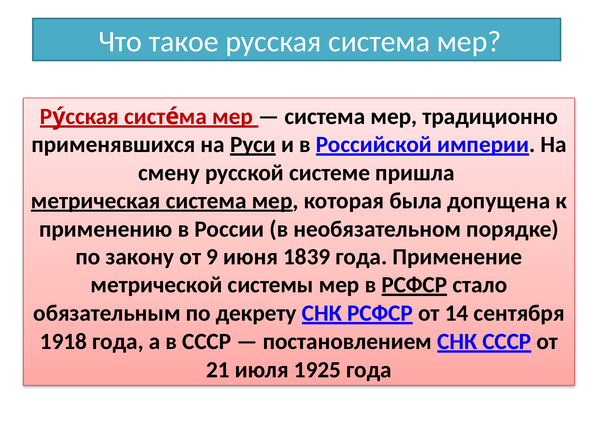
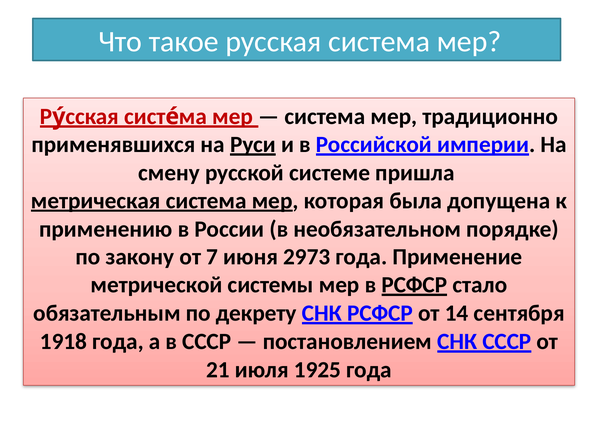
9: 9 -> 7
1839: 1839 -> 2973
